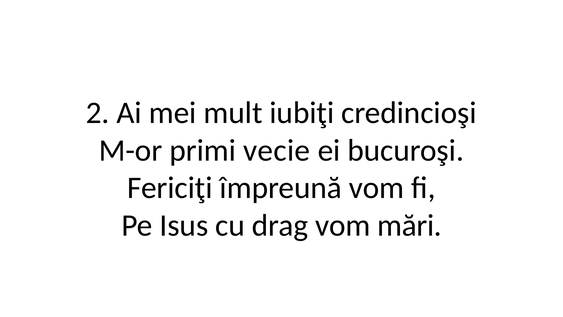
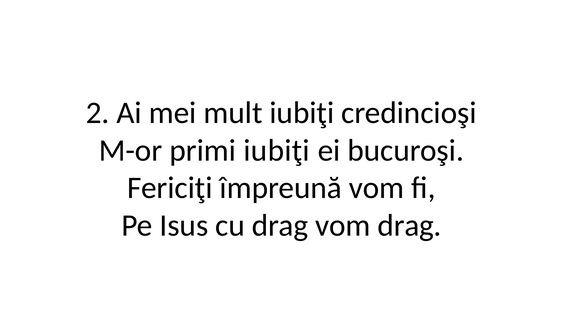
primi vecie: vecie -> iubiţi
vom mări: mări -> drag
